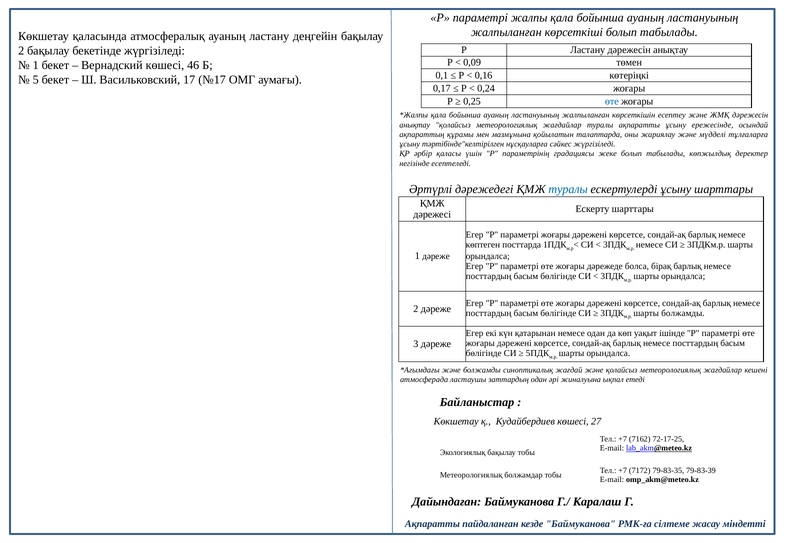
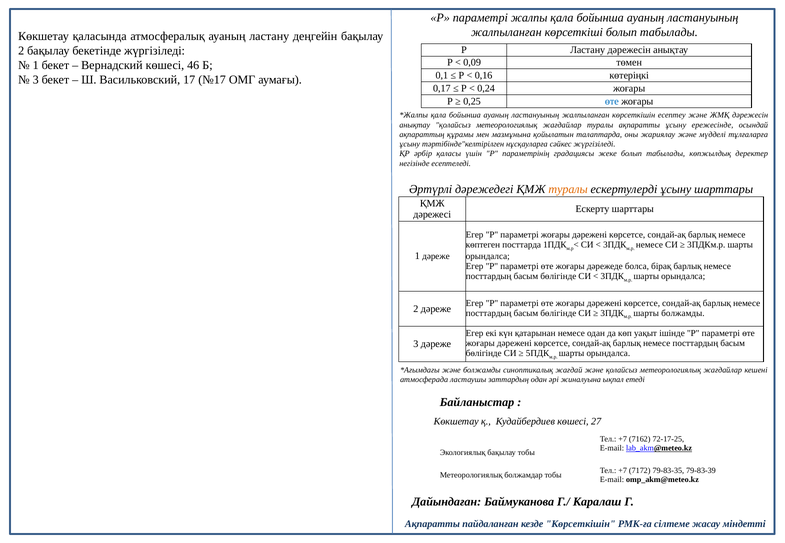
5 at (36, 80): 5 -> 3
туралы at (568, 190) colour: blue -> orange
кезде Баймуканова: Баймуканова -> Көрсеткішін
